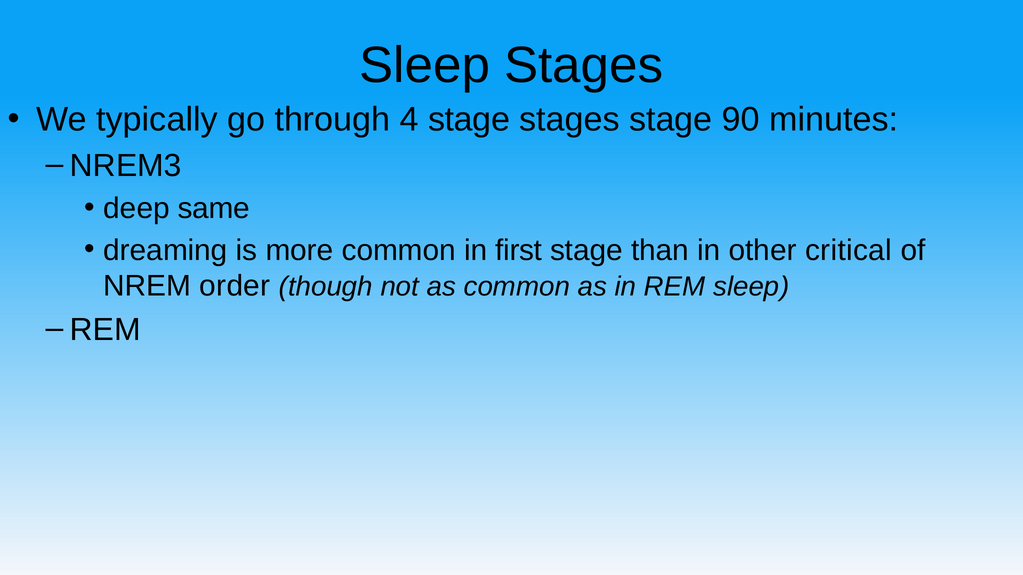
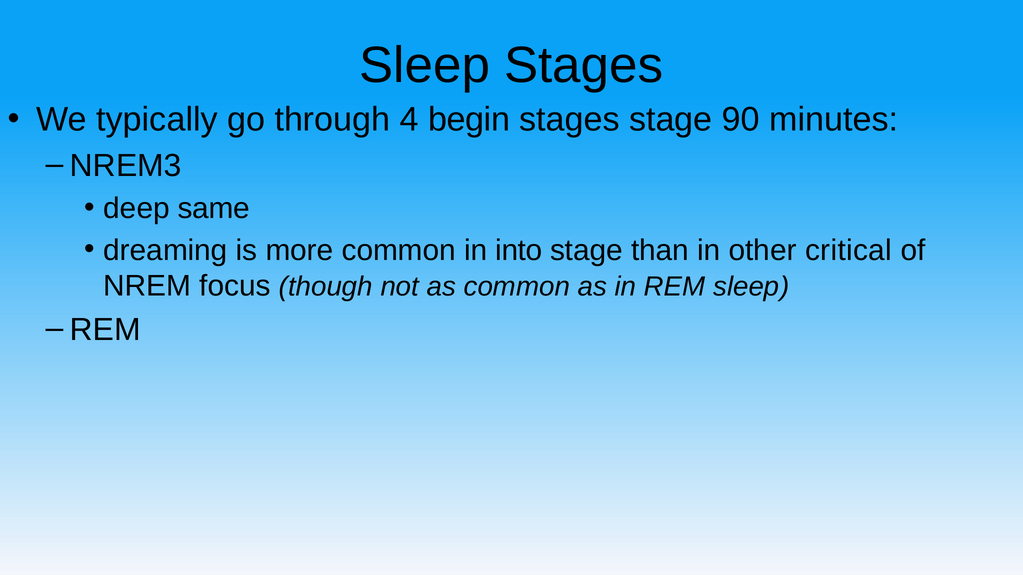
4 stage: stage -> begin
first: first -> into
order: order -> focus
